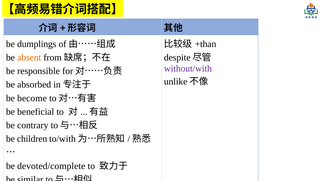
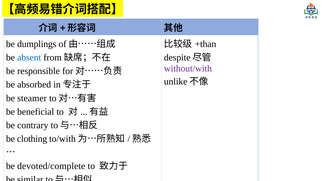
absent colour: orange -> blue
become: become -> steamer
children: children -> clothing
